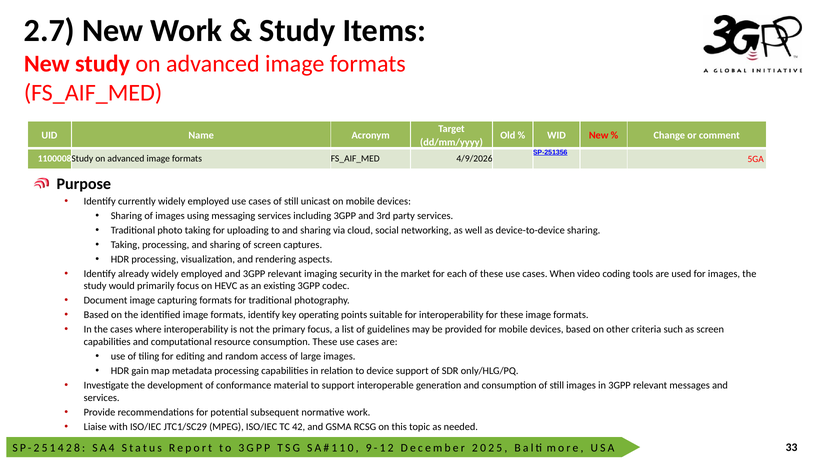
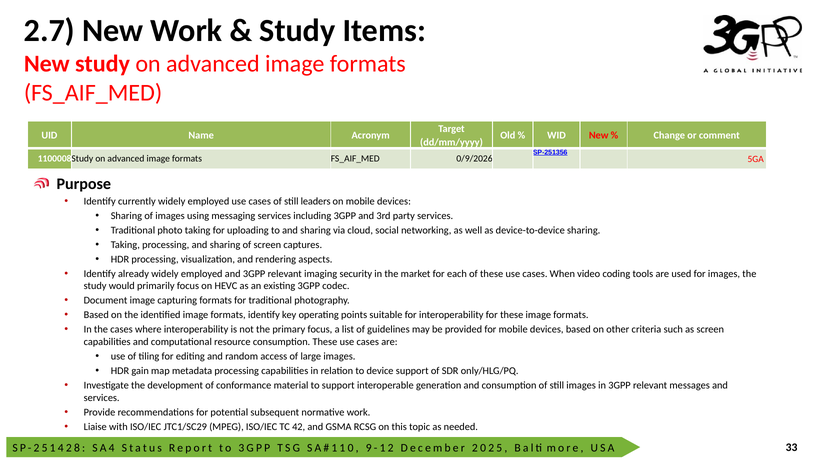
4/9/2026: 4/9/2026 -> 0/9/2026
unicast: unicast -> leaders
